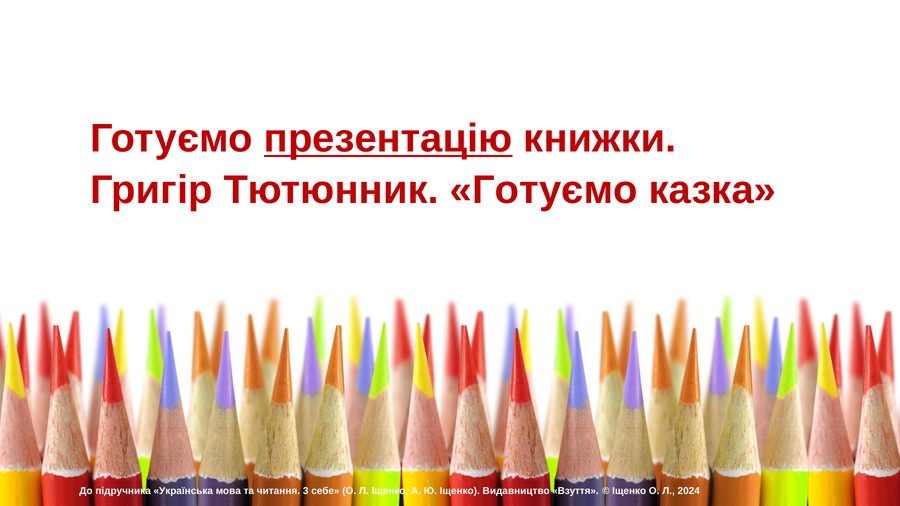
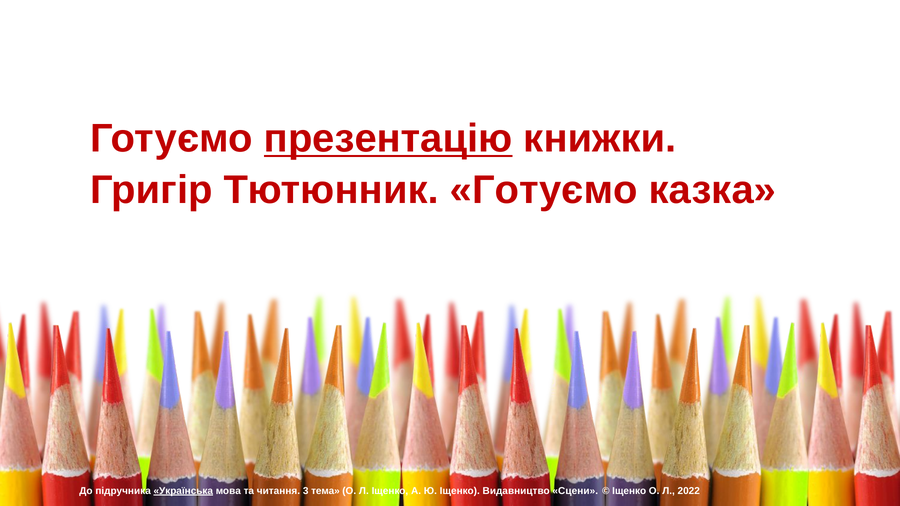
Українська underline: none -> present
себе: себе -> тема
Взуття: Взуття -> Сцени
2024: 2024 -> 2022
